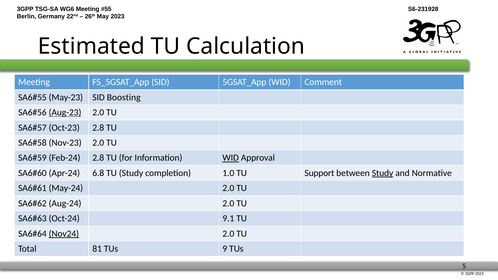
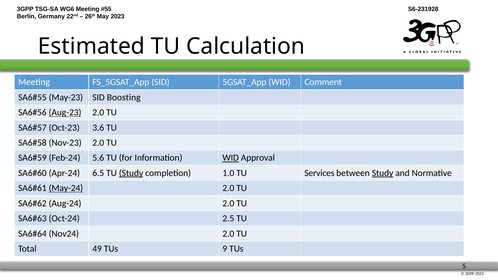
Oct-23 2.8: 2.8 -> 3.6
Feb-24 2.8: 2.8 -> 5.6
6.8: 6.8 -> 6.5
Study at (131, 173) underline: none -> present
Support: Support -> Services
May-24 underline: none -> present
9.1: 9.1 -> 2.5
Nov24 underline: present -> none
81: 81 -> 49
